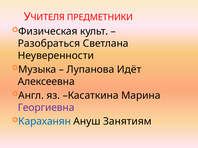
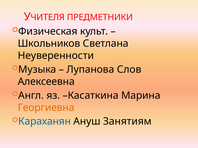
Разобраться: Разобраться -> Школьников
Идёт: Идёт -> Слов
Георгиевна colour: purple -> orange
